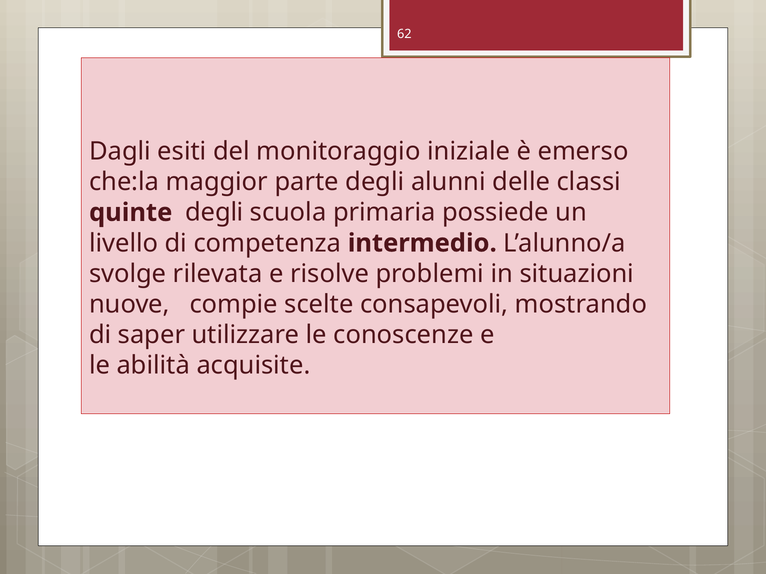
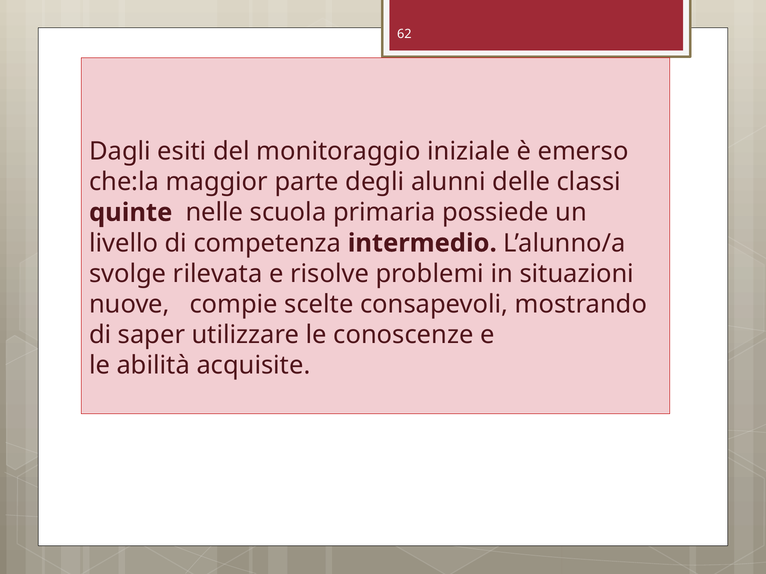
quinte degli: degli -> nelle
